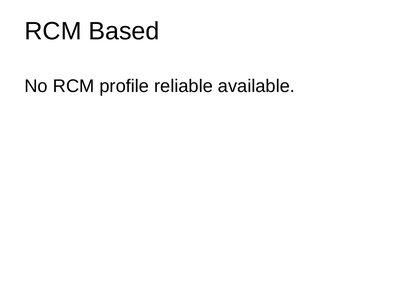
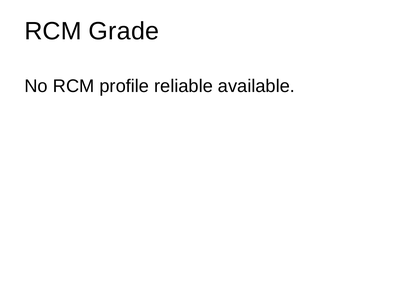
Based: Based -> Grade
